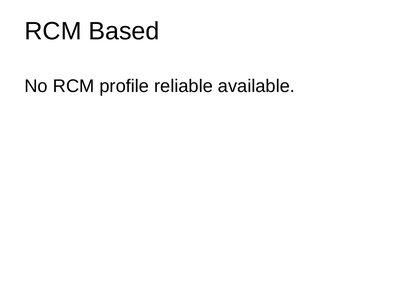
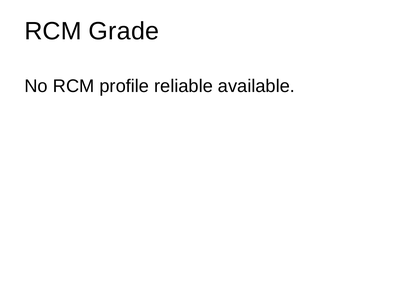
Based: Based -> Grade
